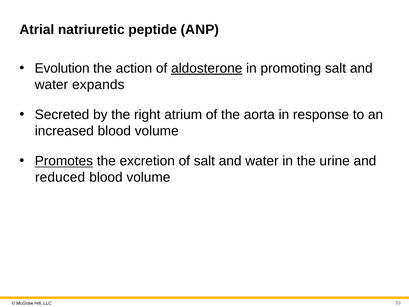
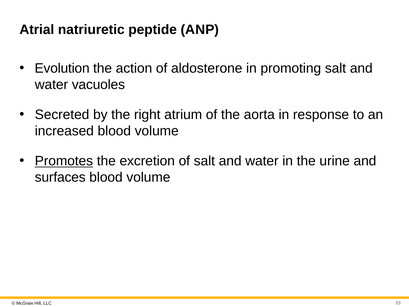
aldosterone underline: present -> none
expands: expands -> vacuoles
reduced: reduced -> surfaces
